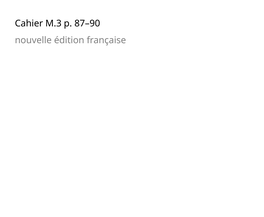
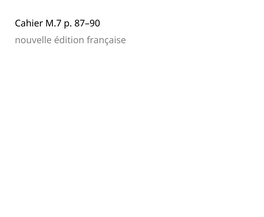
M.3: M.3 -> M.7
